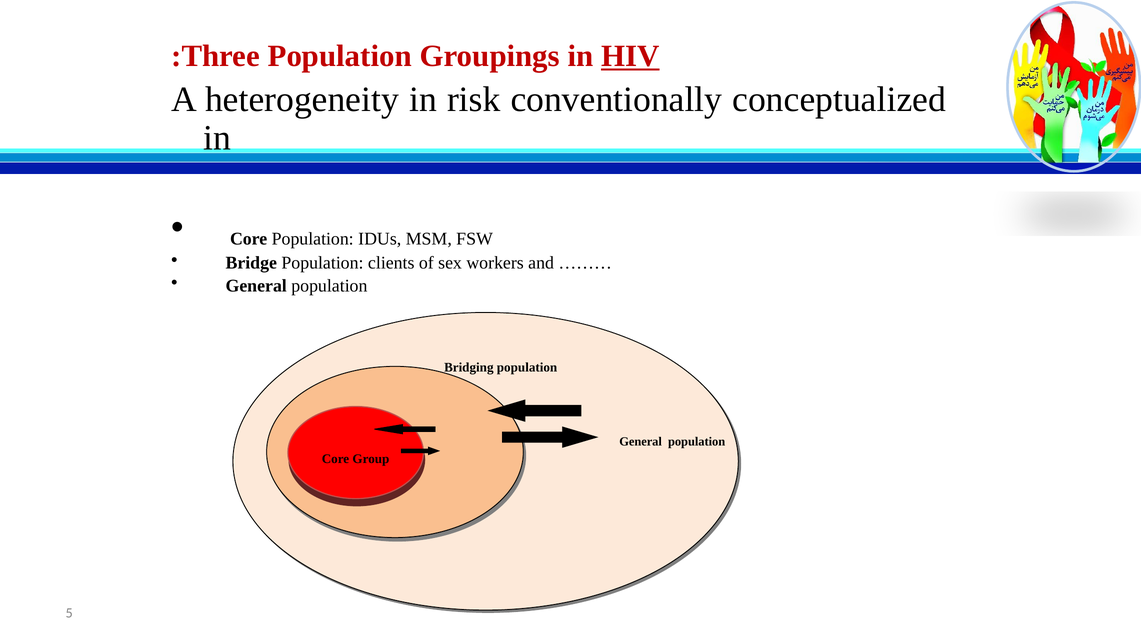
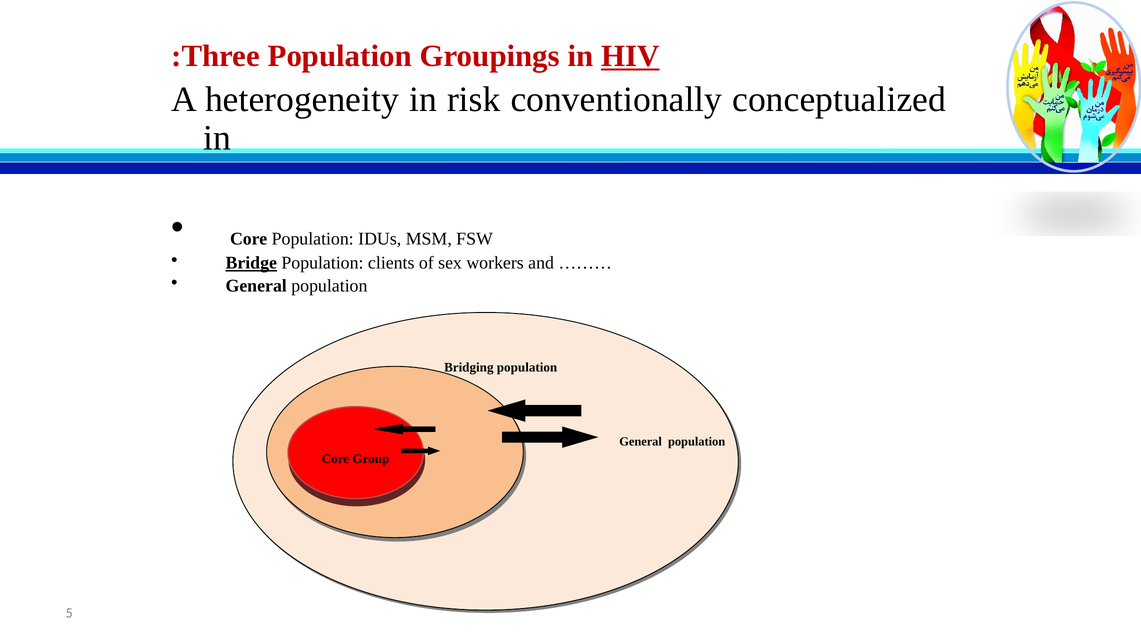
Bridge underline: none -> present
